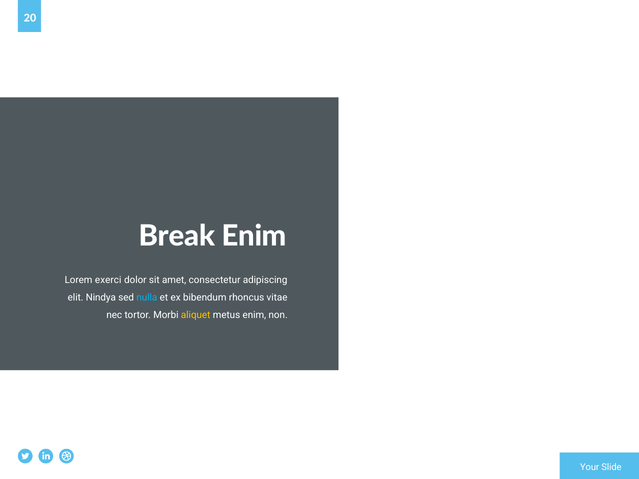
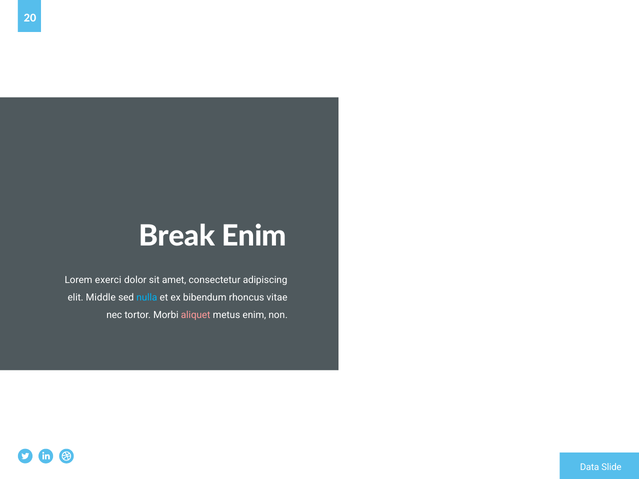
Nindya: Nindya -> Middle
aliquet colour: yellow -> pink
Your: Your -> Data
